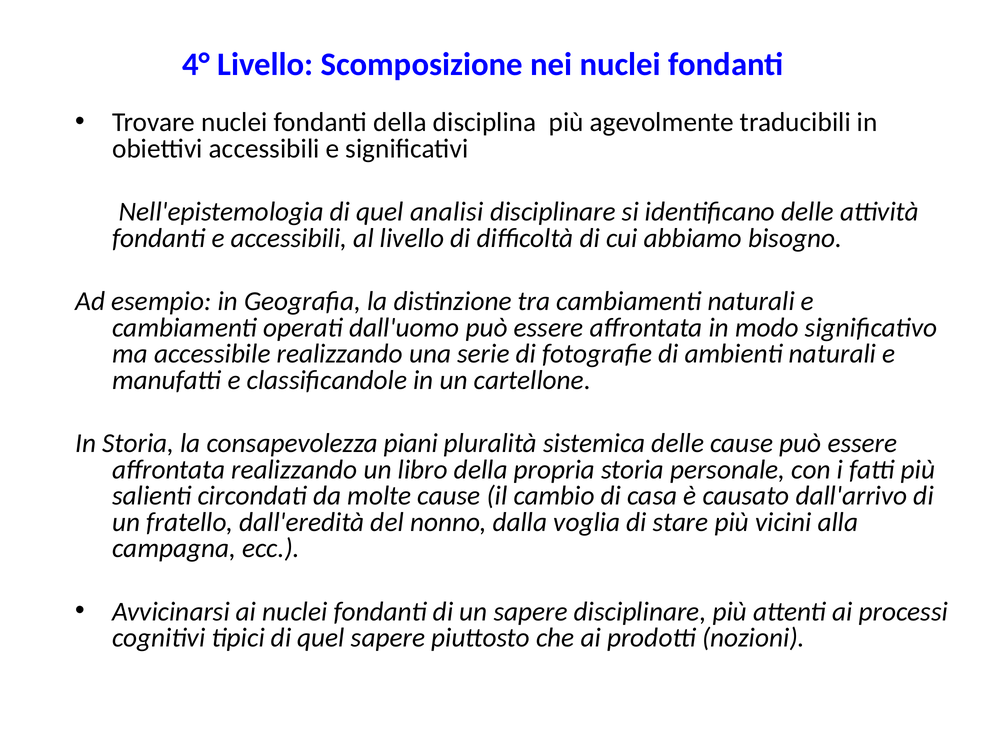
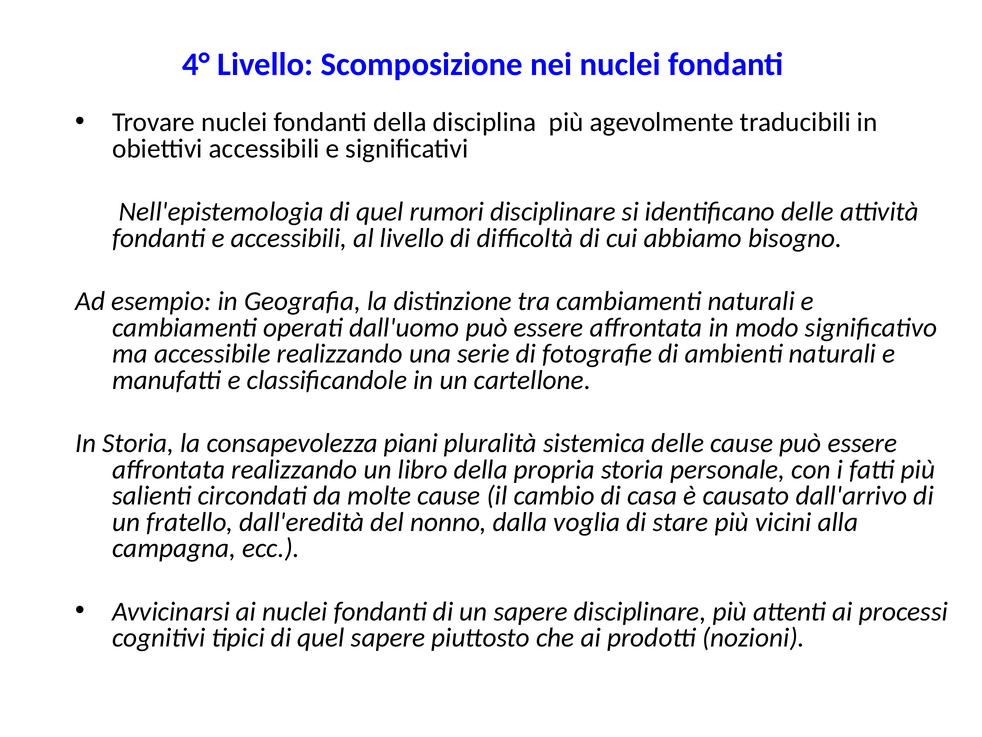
analisi: analisi -> rumori
